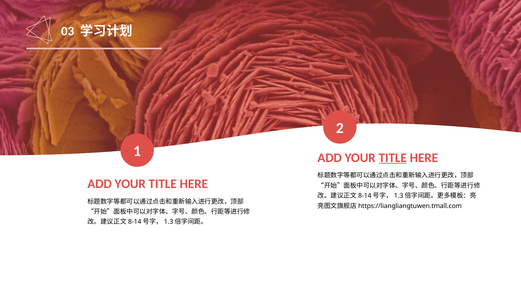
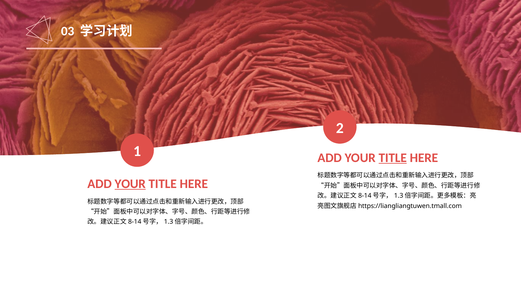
YOUR at (130, 184) underline: none -> present
